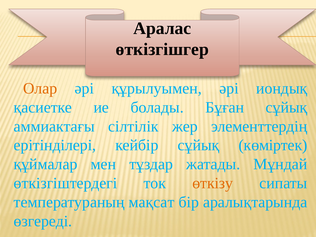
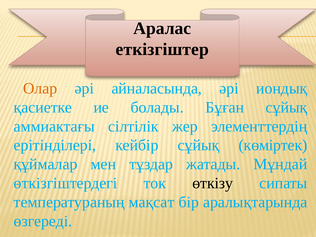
өткізгішгер: өткізгішгер -> еткізгіштер
құрылуымен: құрылуымен -> айналасында
өткізу colour: orange -> black
